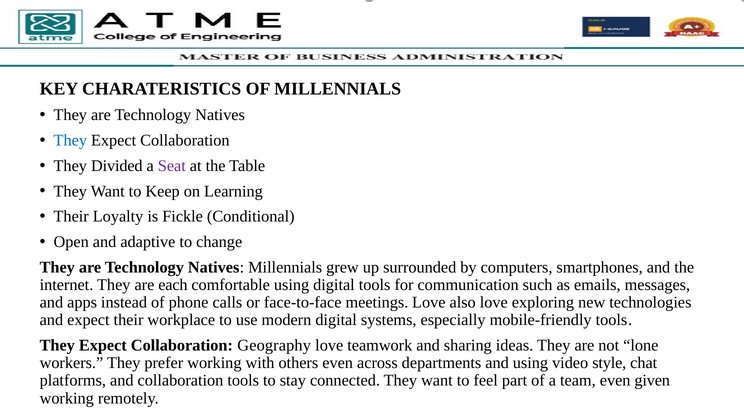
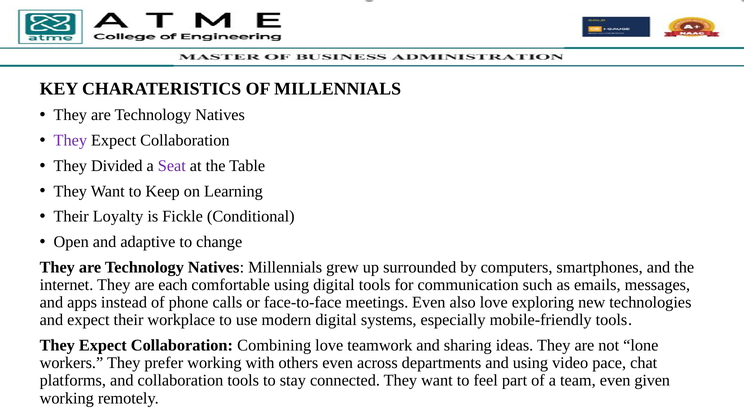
They at (70, 140) colour: blue -> purple
meetings Love: Love -> Even
Geography: Geography -> Combining
style: style -> pace
